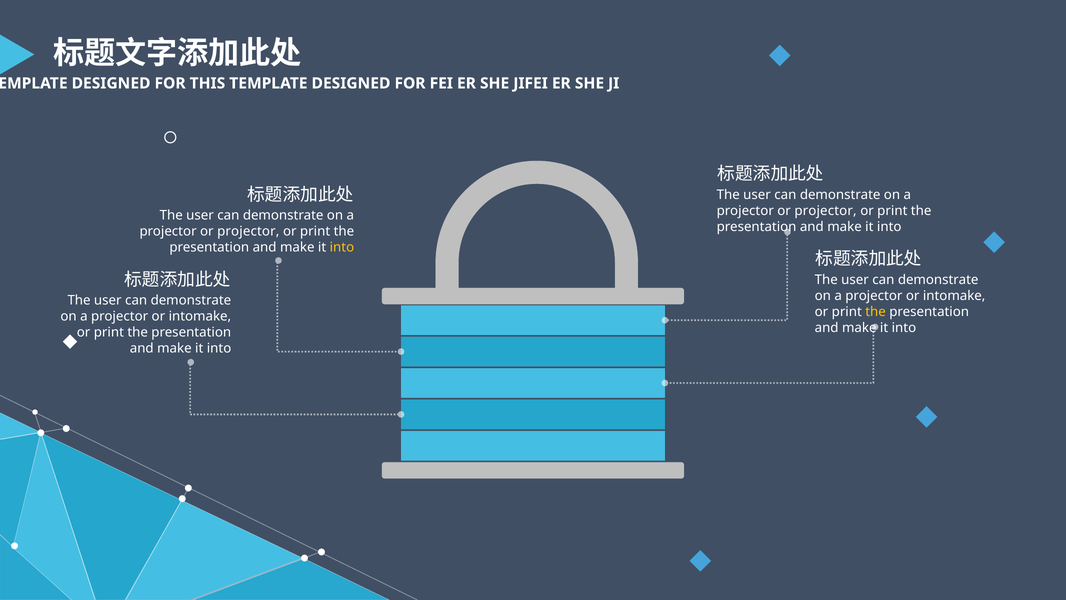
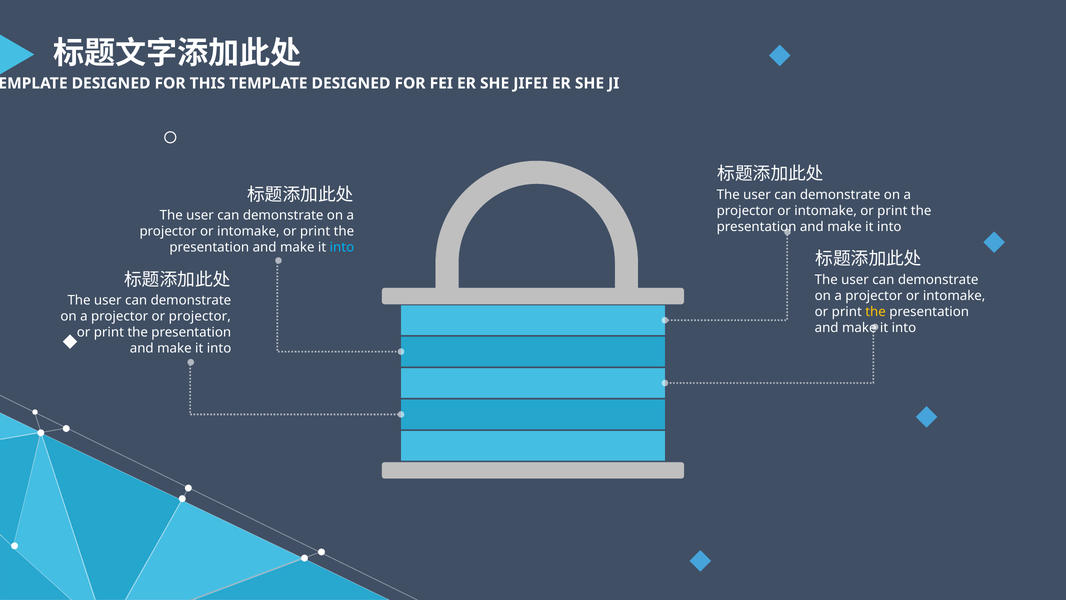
projector at (826, 211): projector -> intomake
projector at (248, 231): projector -> intomake
into at (342, 247) colour: yellow -> light blue
intomake at (200, 316): intomake -> projector
